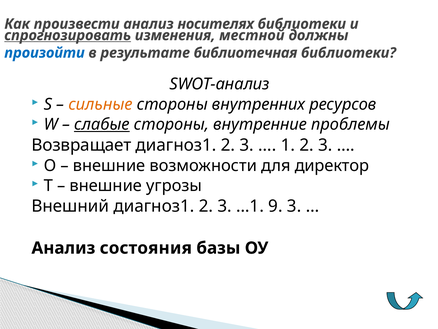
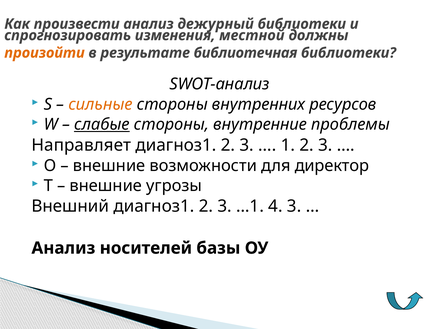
носителях: носителях -> дежурный
спрогнозировать underline: present -> none
произойти colour: blue -> orange
Возвращает: Возвращает -> Направляет
9: 9 -> 4
состояния: состояния -> носителей
